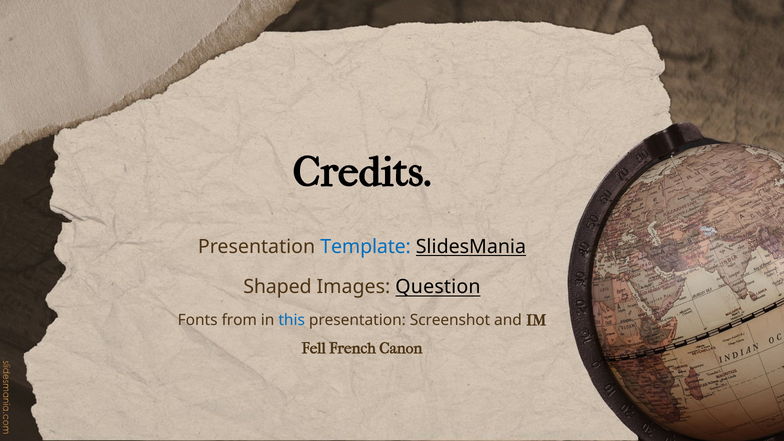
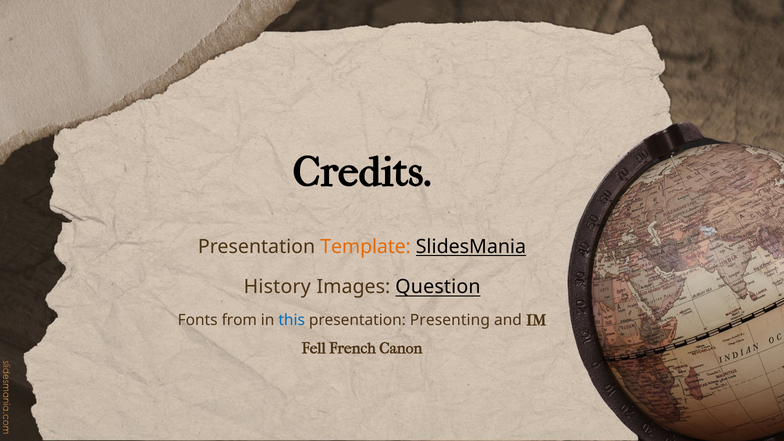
Template colour: blue -> orange
Shaped: Shaped -> History
Screenshot: Screenshot -> Presenting
